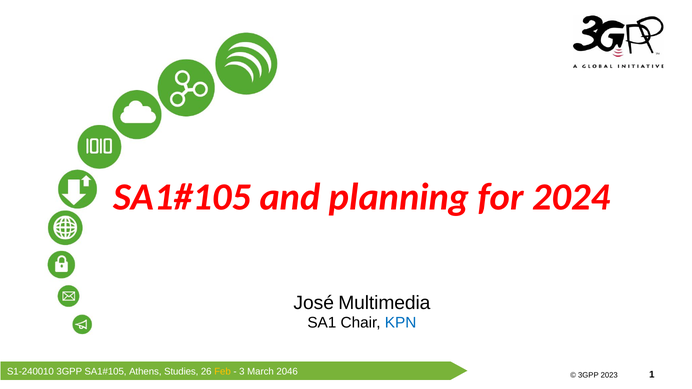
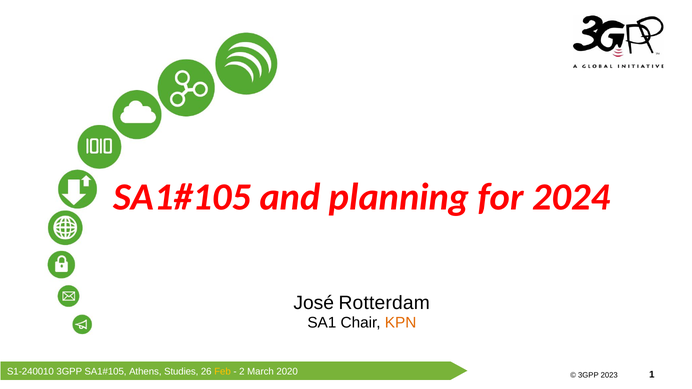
Multimedia: Multimedia -> Rotterdam
KPN colour: blue -> orange
3: 3 -> 2
2046: 2046 -> 2020
